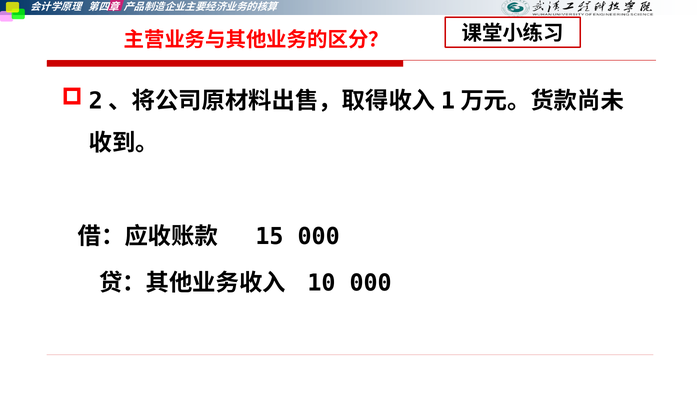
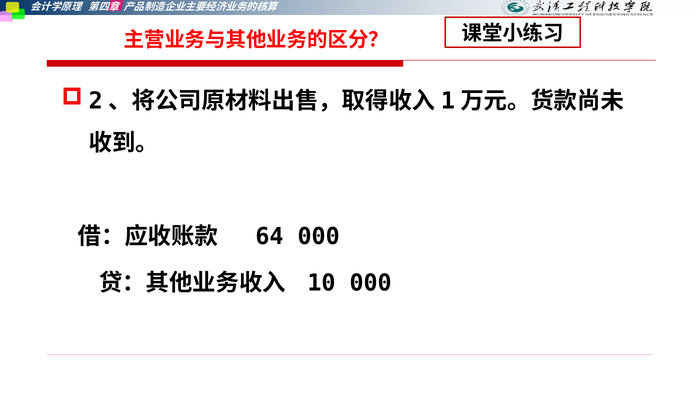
15: 15 -> 64
